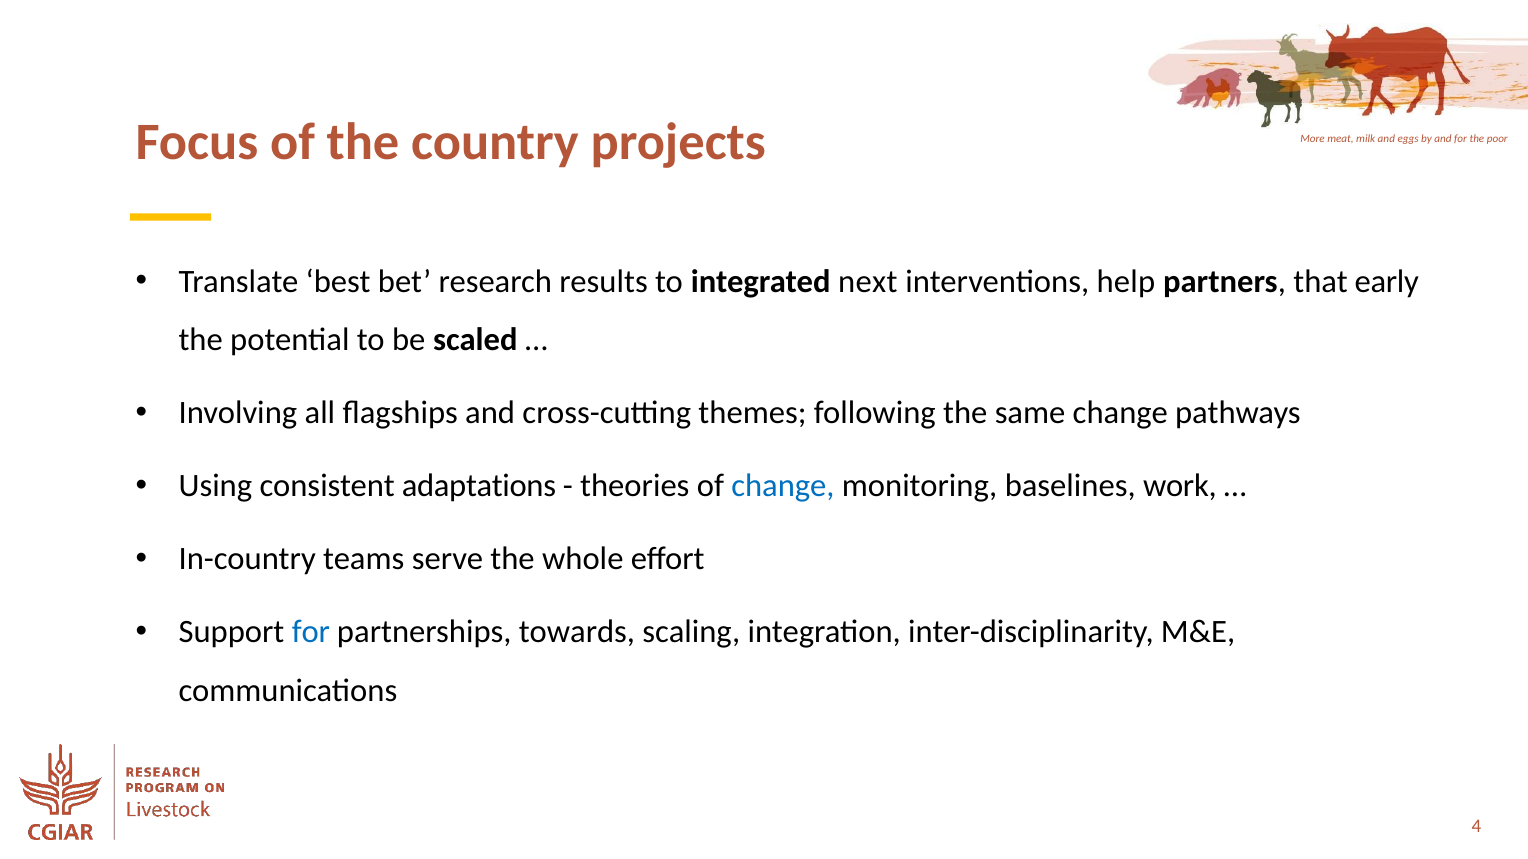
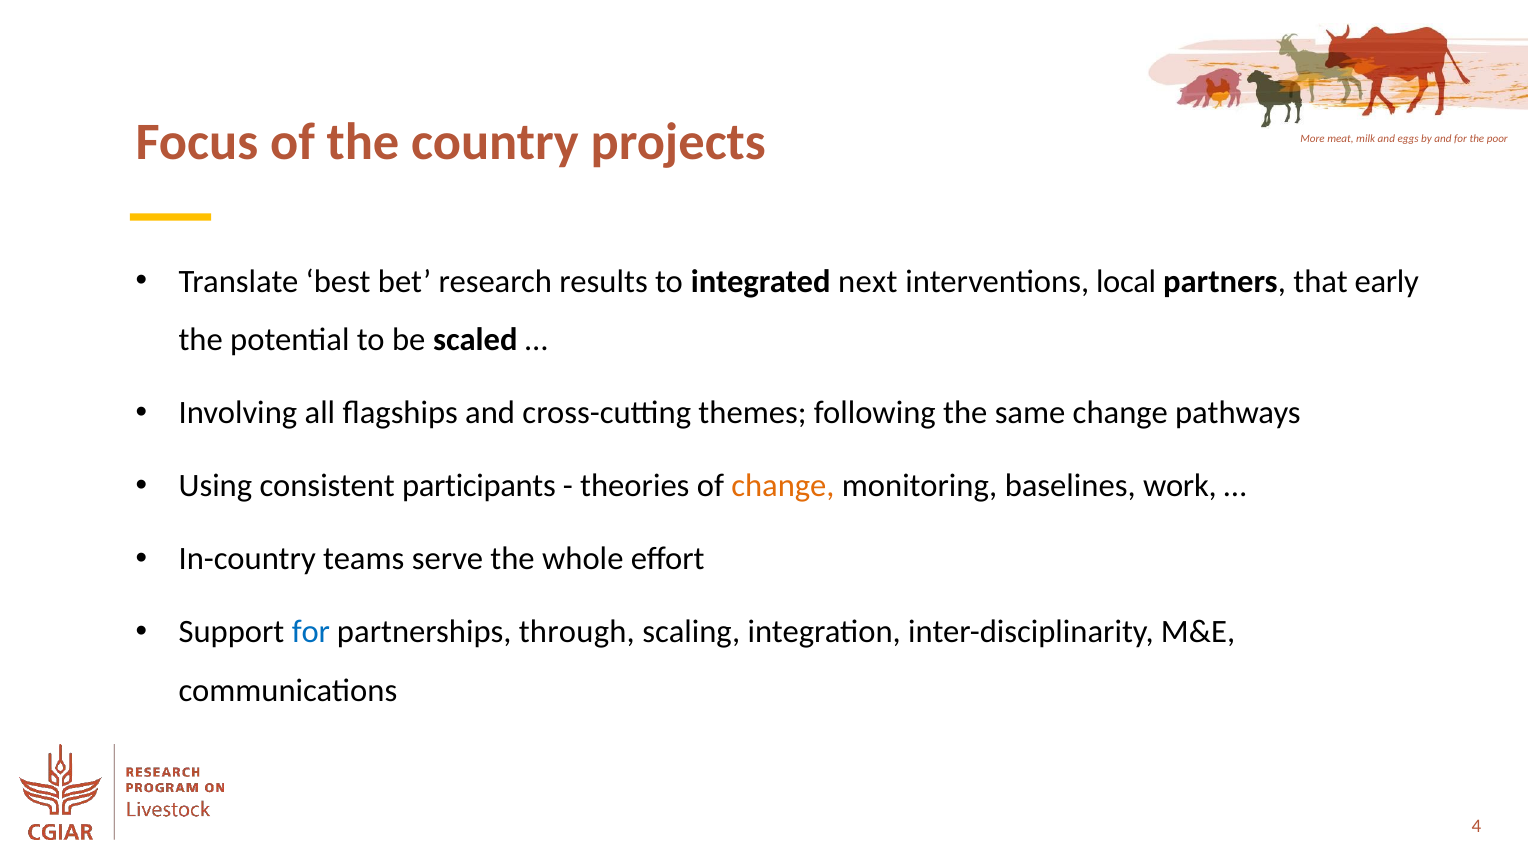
help: help -> local
adaptations: adaptations -> participants
change at (783, 486) colour: blue -> orange
towards: towards -> through
